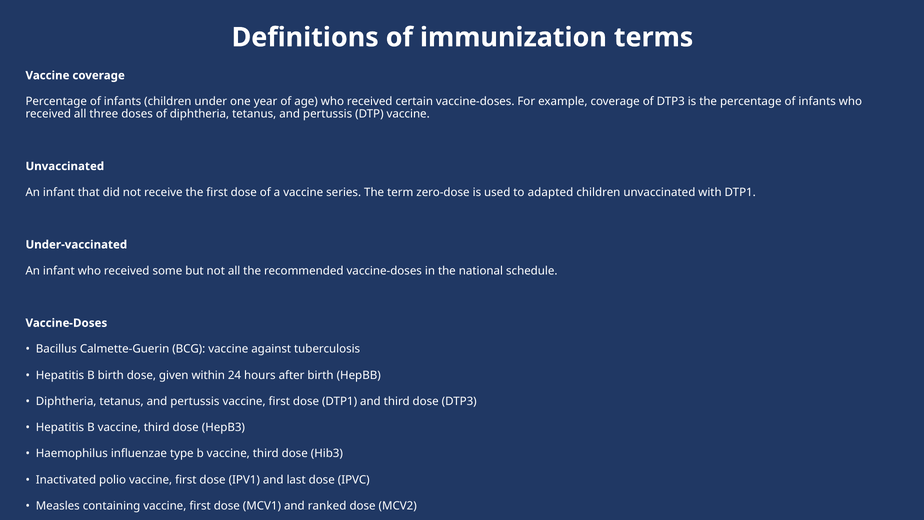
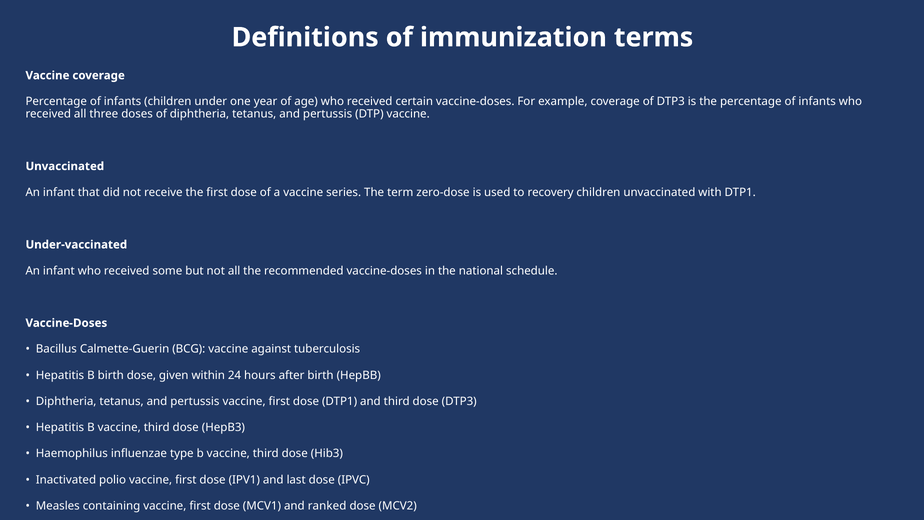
adapted: adapted -> recovery
